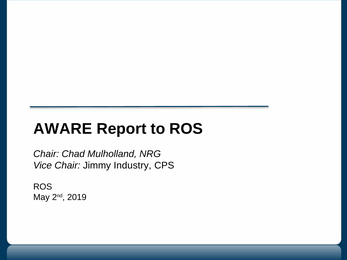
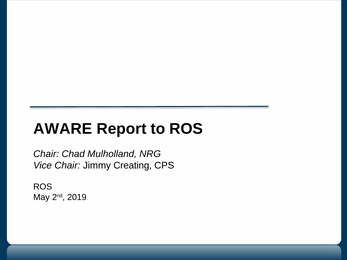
Industry: Industry -> Creating
